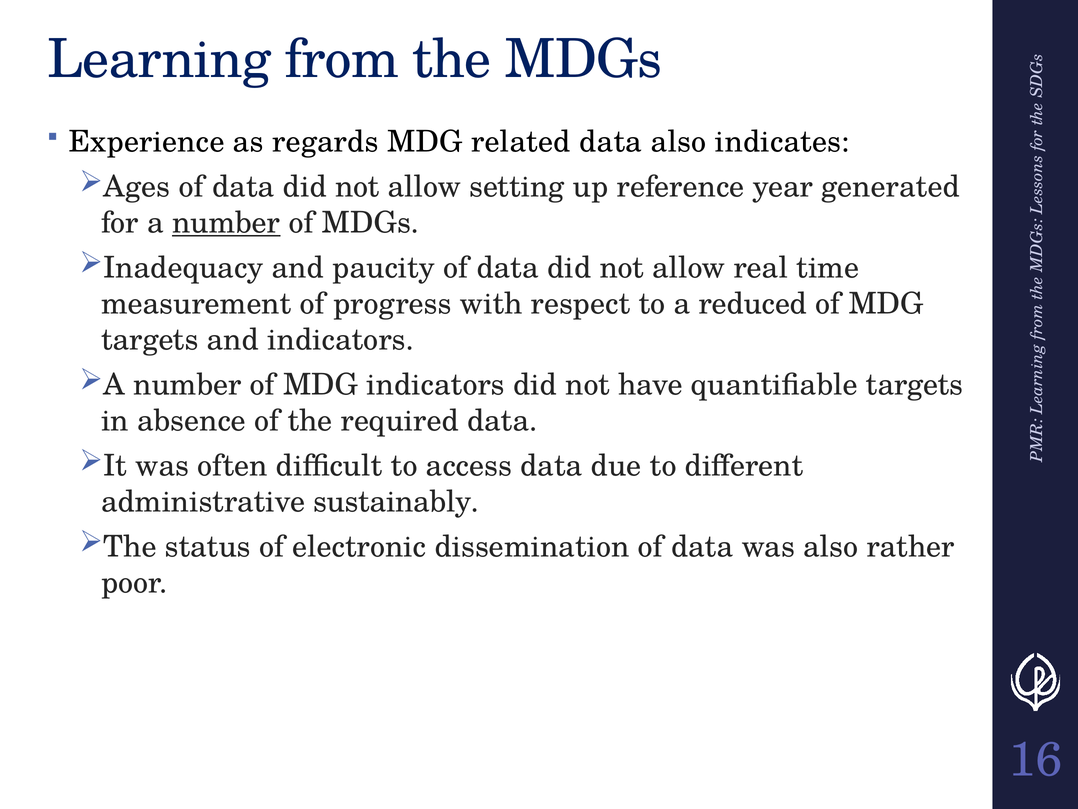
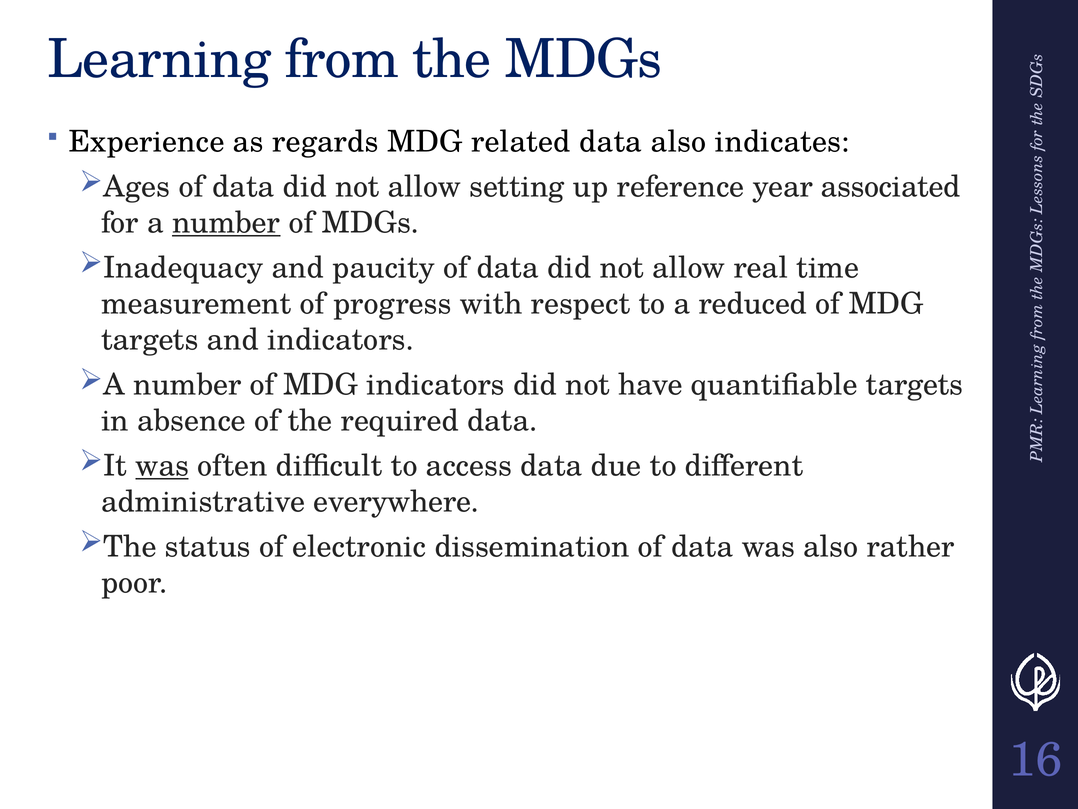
generated: generated -> associated
was at (162, 466) underline: none -> present
sustainably: sustainably -> everywhere
